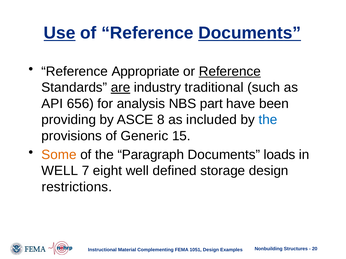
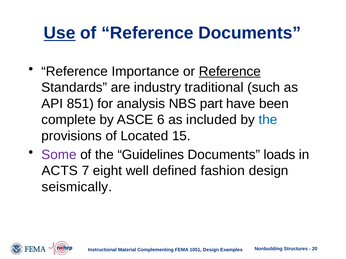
Documents at (250, 33) underline: present -> none
Appropriate: Appropriate -> Importance
are underline: present -> none
656: 656 -> 851
providing: providing -> complete
8: 8 -> 6
Generic: Generic -> Located
Some colour: orange -> purple
Paragraph: Paragraph -> Guidelines
WELL at (60, 171): WELL -> ACTS
storage: storage -> fashion
restrictions: restrictions -> seismically
